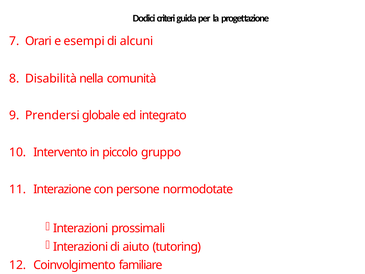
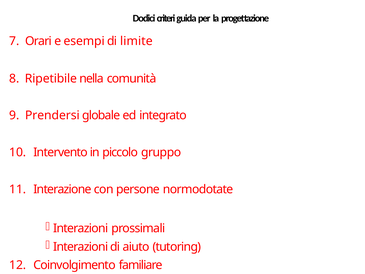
alcuni: alcuni -> limite
Disabilità: Disabilità -> Ripetibile
